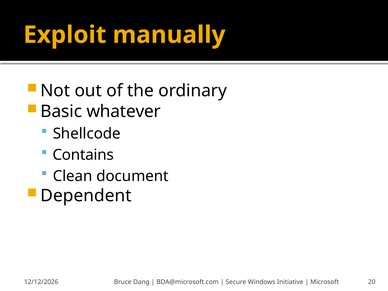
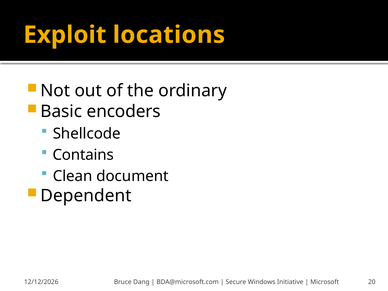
manually: manually -> locations
whatever: whatever -> encoders
